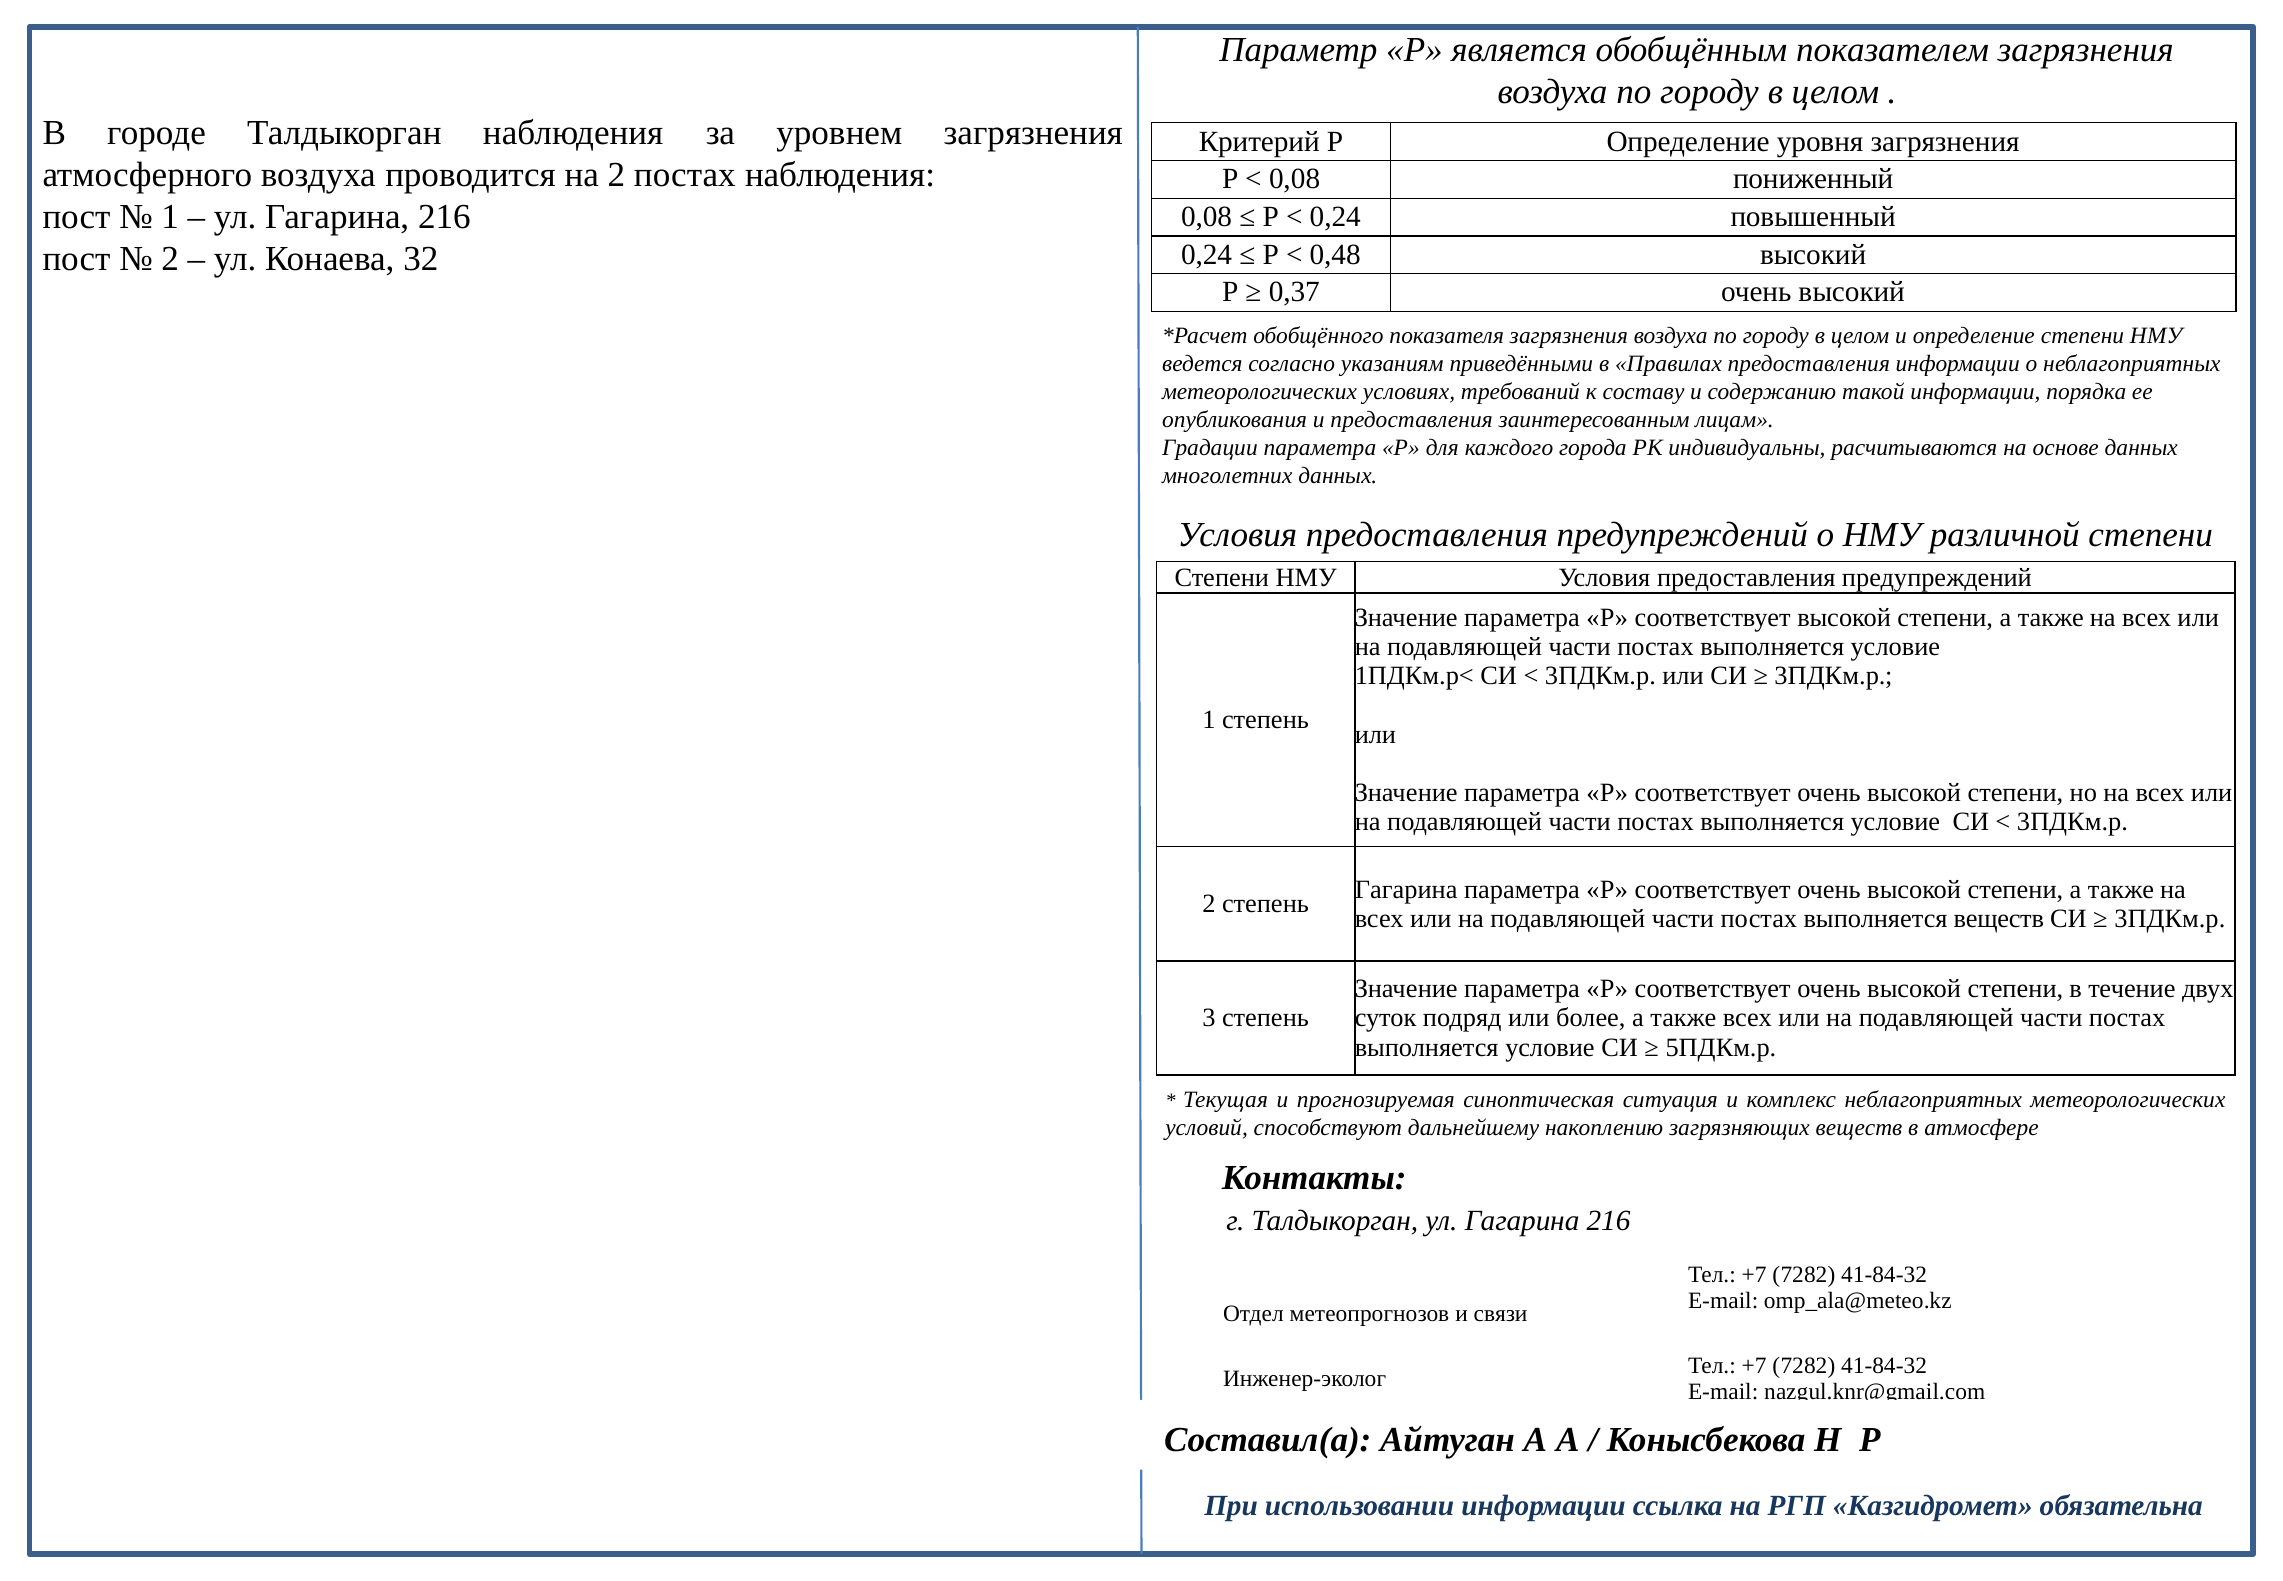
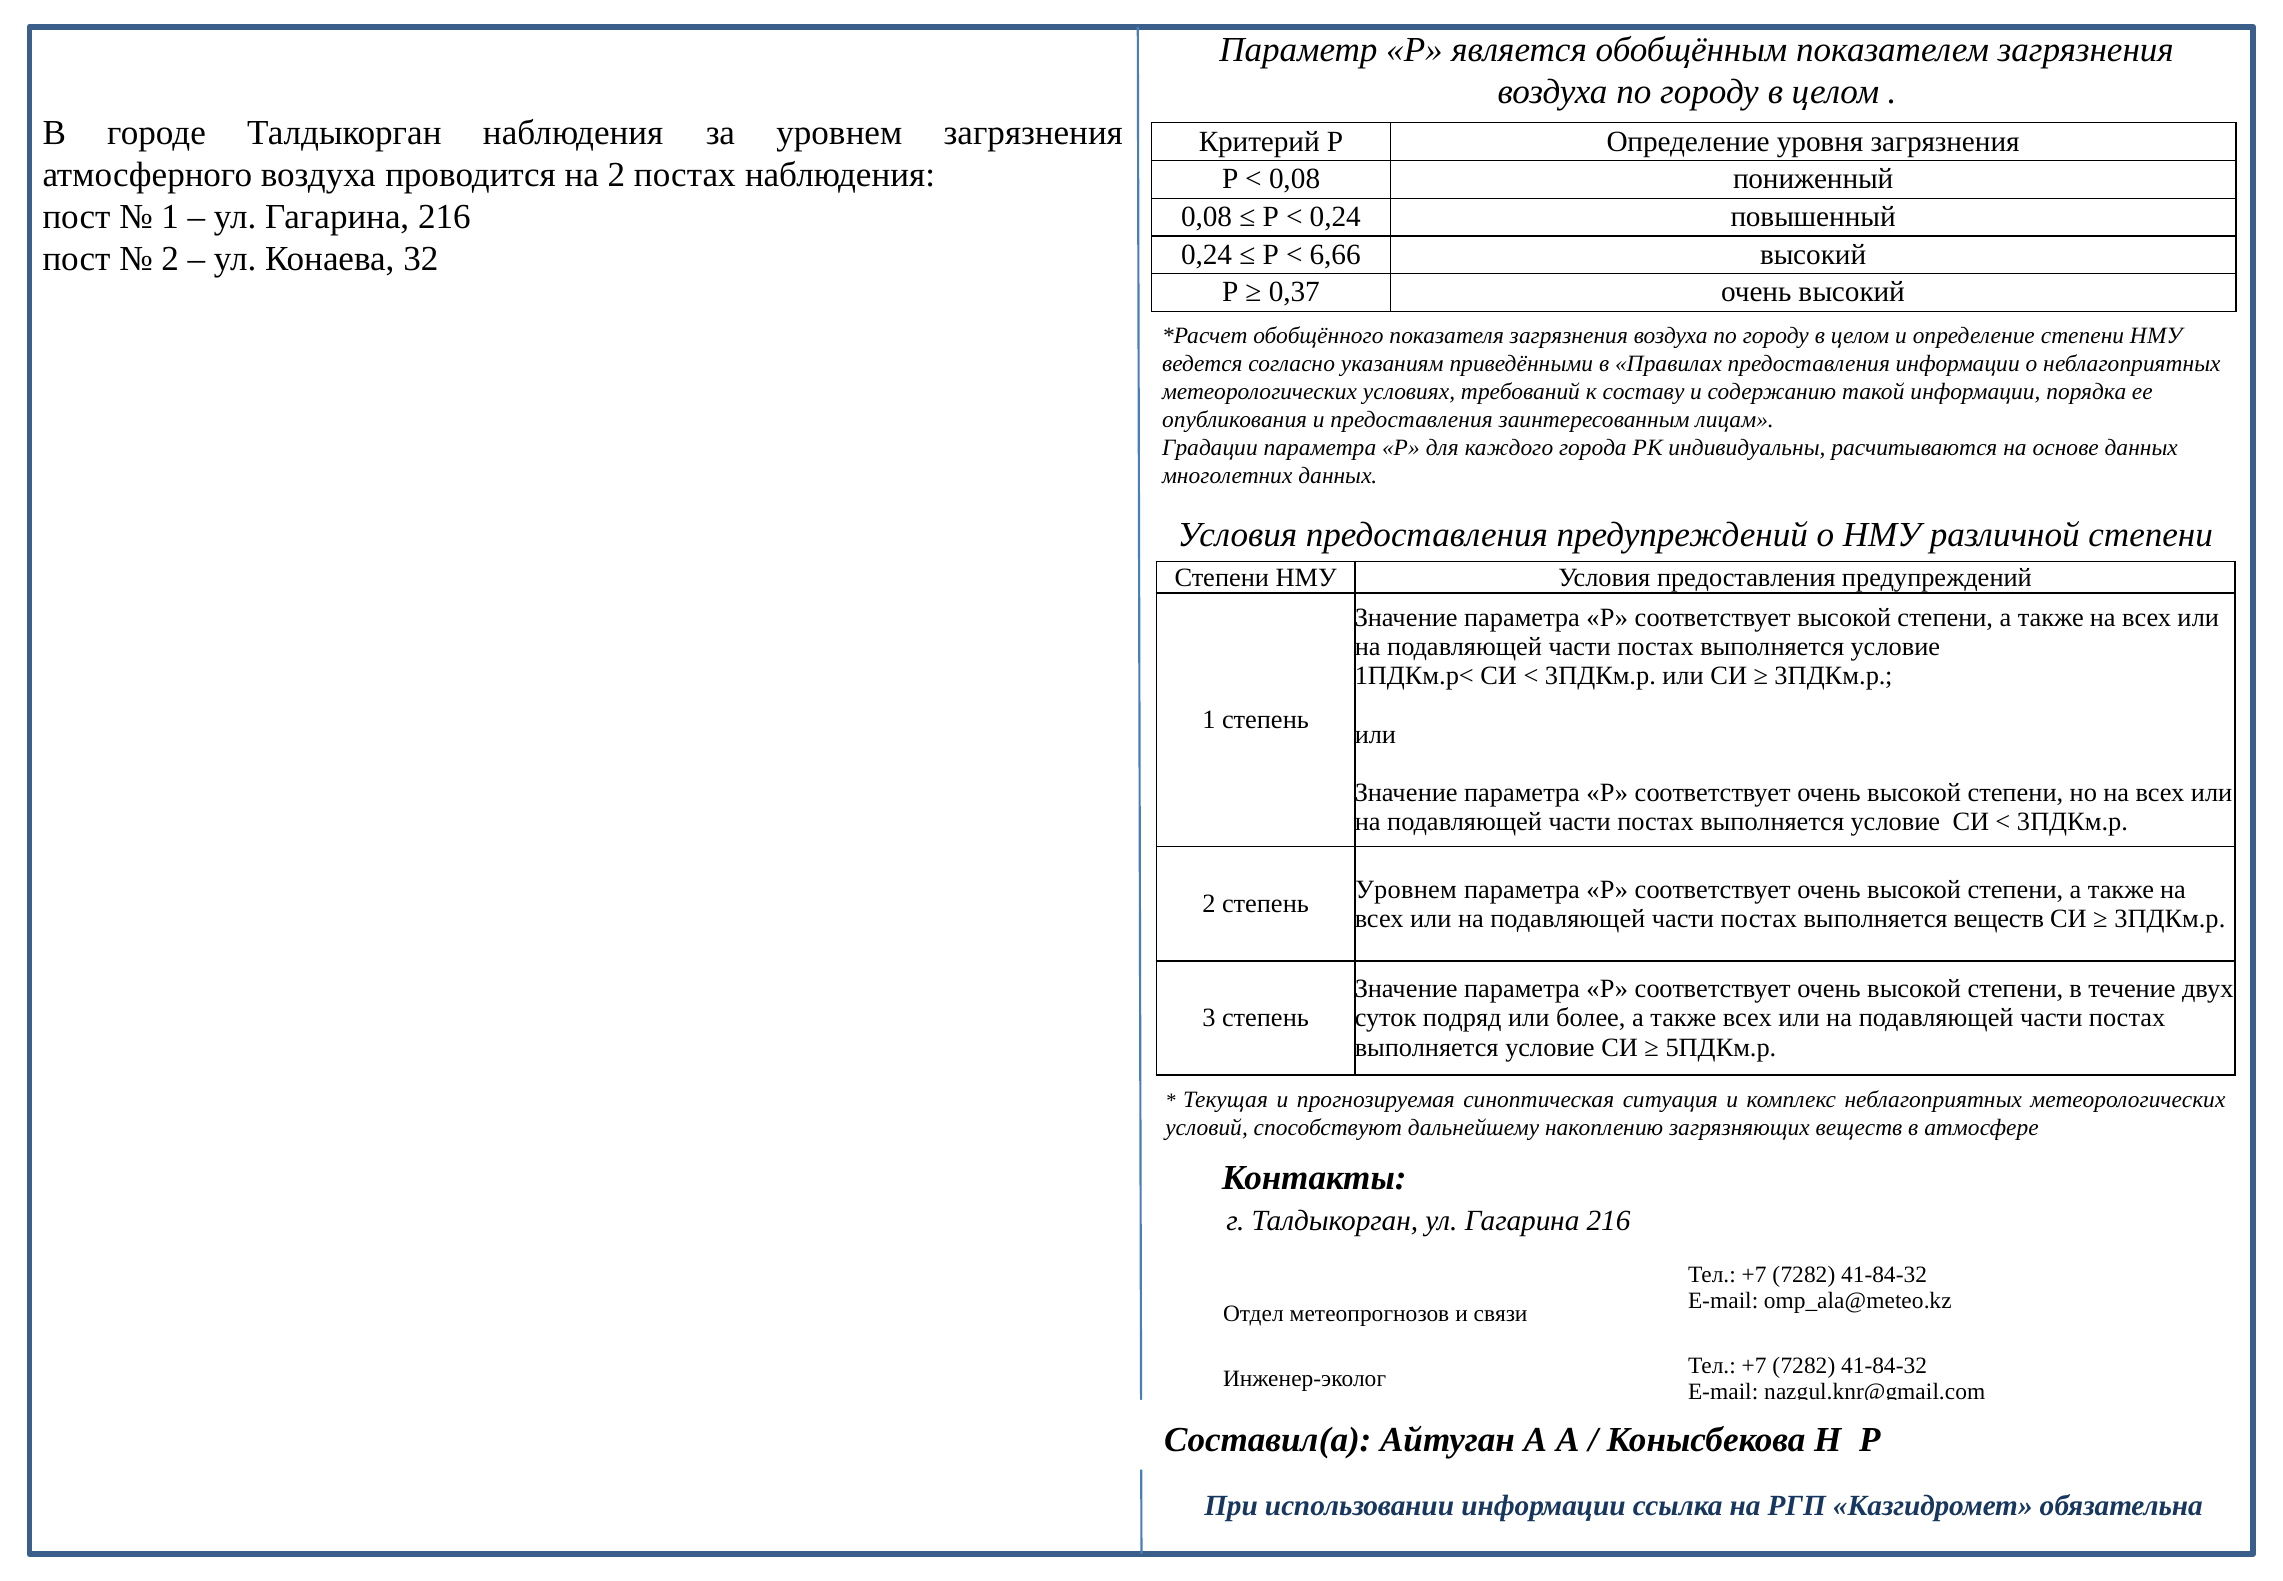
0,48: 0,48 -> 6,66
Гагарина at (1406, 889): Гагарина -> Уровнем
